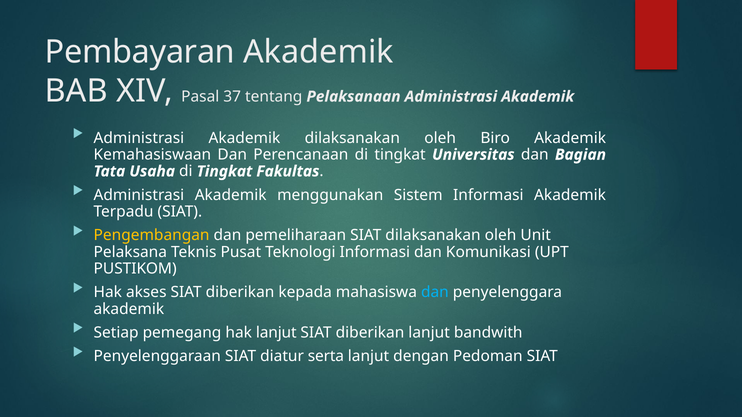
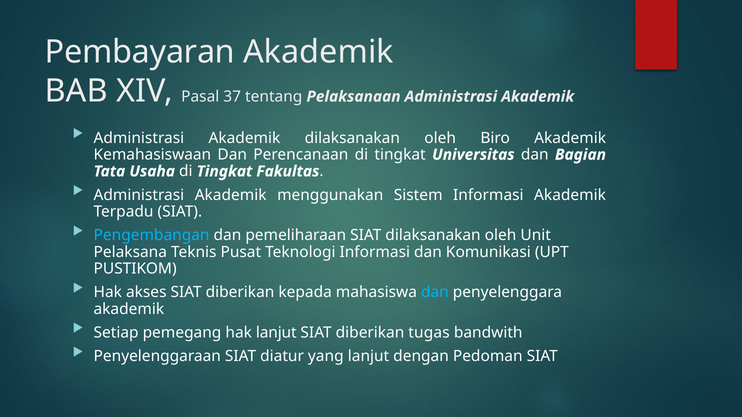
Pengembangan colour: yellow -> light blue
diberikan lanjut: lanjut -> tugas
serta: serta -> yang
